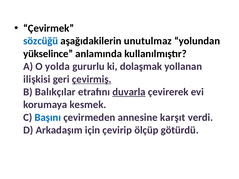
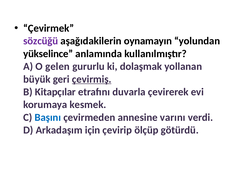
sözcüğü colour: blue -> purple
unutulmaz: unutulmaz -> oynamayın
yolda: yolda -> gelen
ilişkisi: ilişkisi -> büyük
Balıkçılar: Balıkçılar -> Kitapçılar
duvarla underline: present -> none
karşıt: karşıt -> varını
